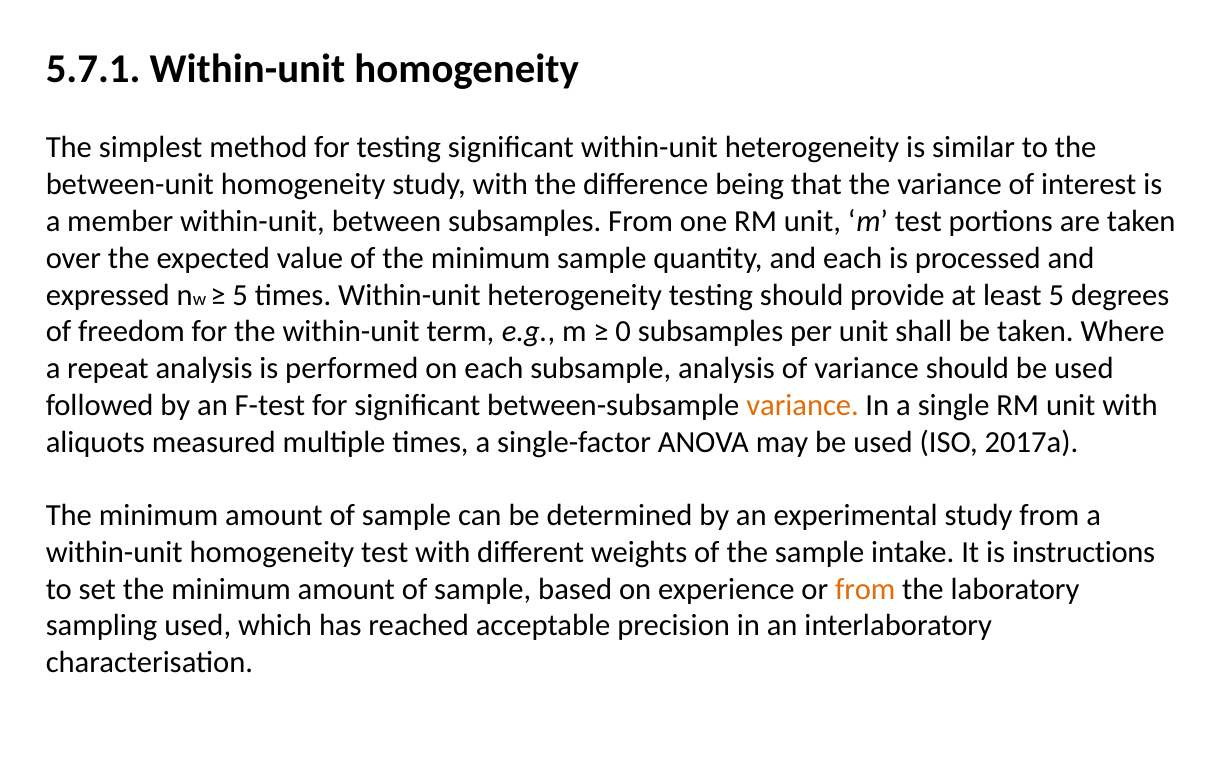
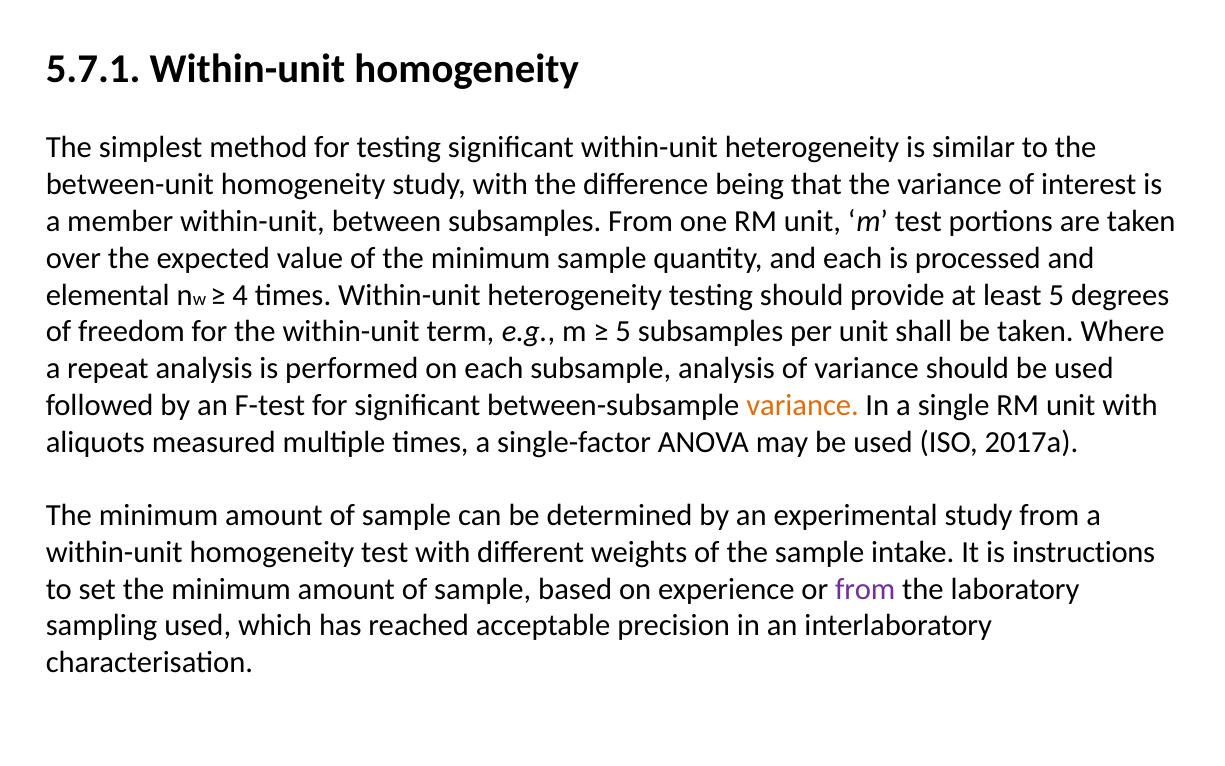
expressed: expressed -> elemental
5 at (240, 295): 5 -> 4
0 at (623, 332): 0 -> 5
from at (865, 589) colour: orange -> purple
